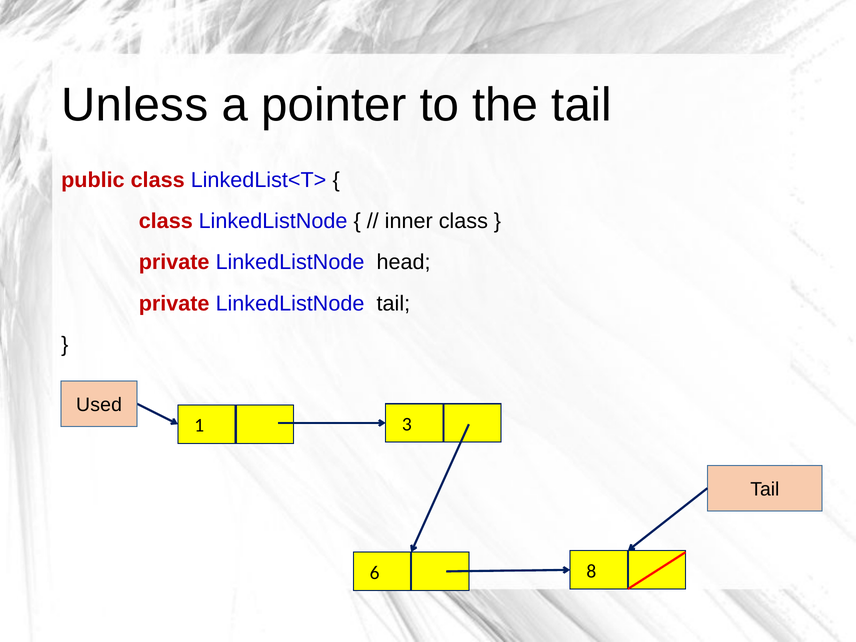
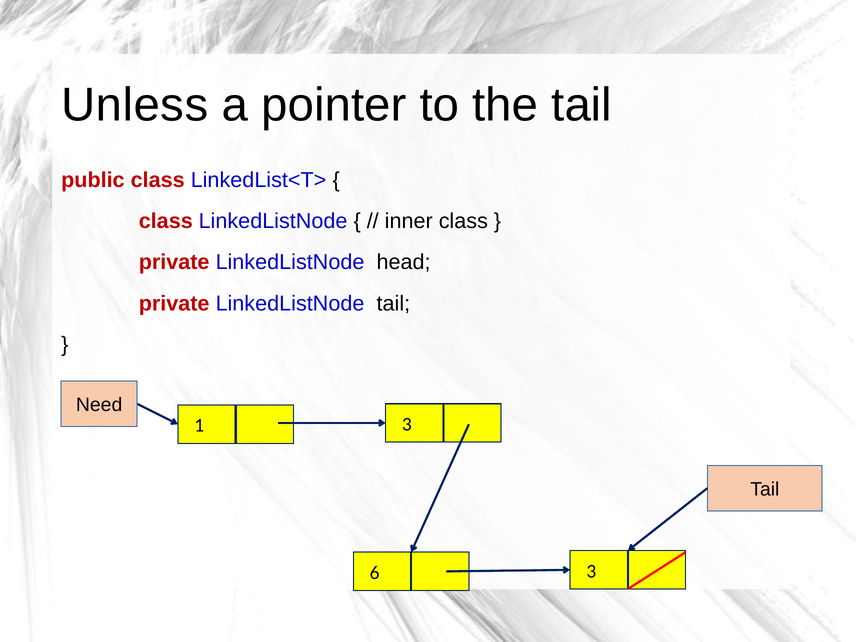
Used: Used -> Need
6 8: 8 -> 3
